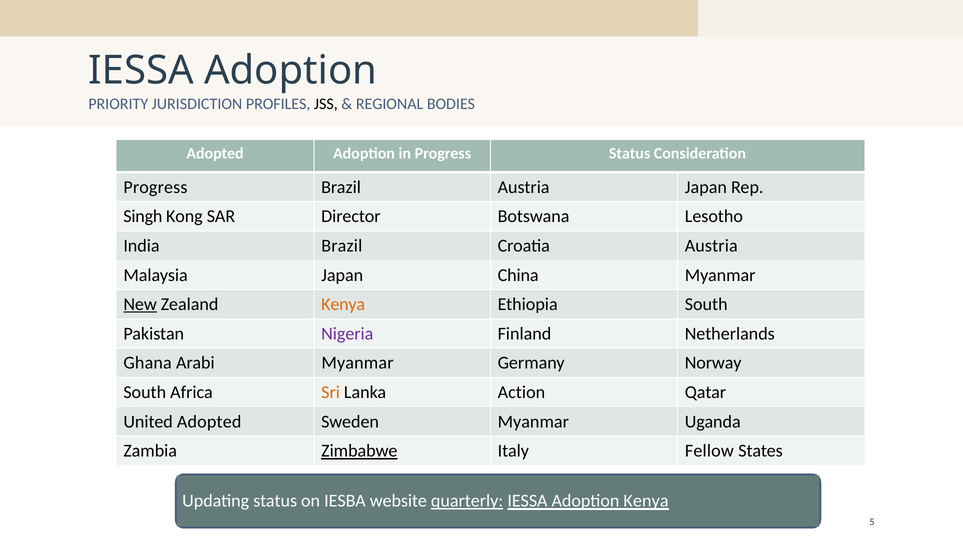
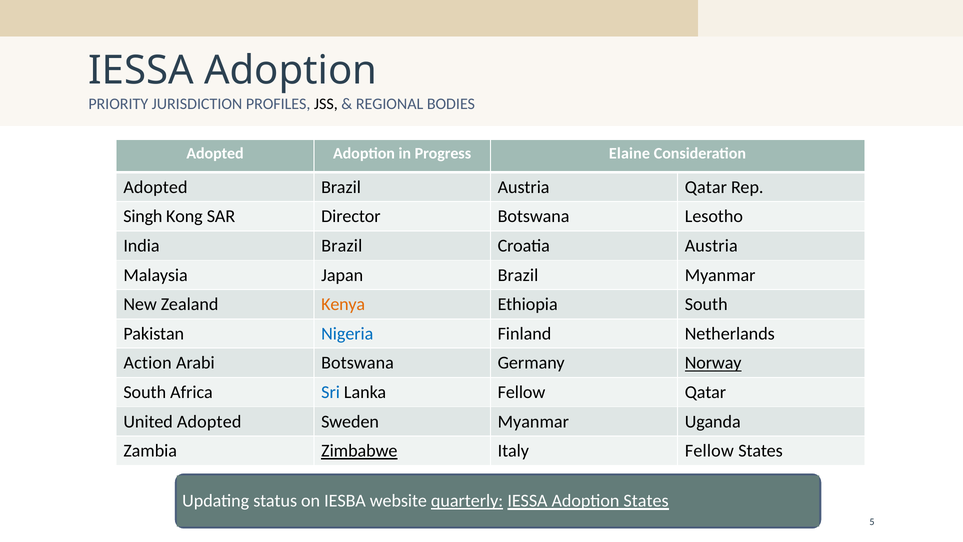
Progress Status: Status -> Elaine
Progress at (155, 187): Progress -> Adopted
Austria Japan: Japan -> Qatar
Japan China: China -> Brazil
New underline: present -> none
Nigeria colour: purple -> blue
Ghana: Ghana -> Action
Arabi Myanmar: Myanmar -> Botswana
Norway underline: none -> present
Sri colour: orange -> blue
Lanka Action: Action -> Fellow
Adoption Kenya: Kenya -> States
